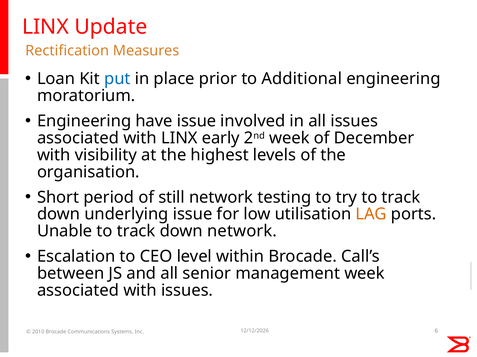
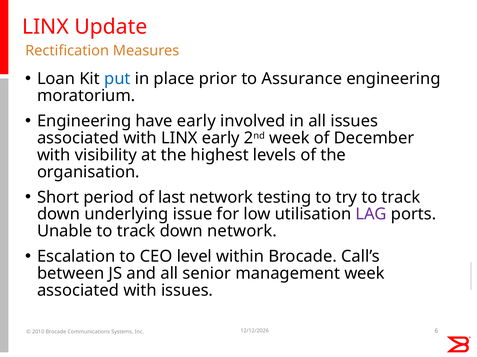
Additional: Additional -> Assurance
have issue: issue -> early
still: still -> last
LAG colour: orange -> purple
